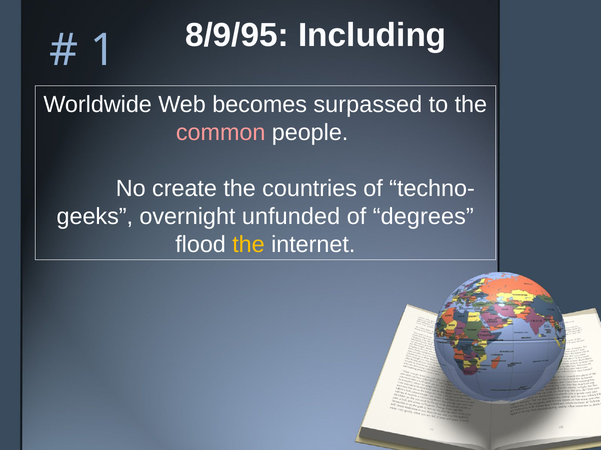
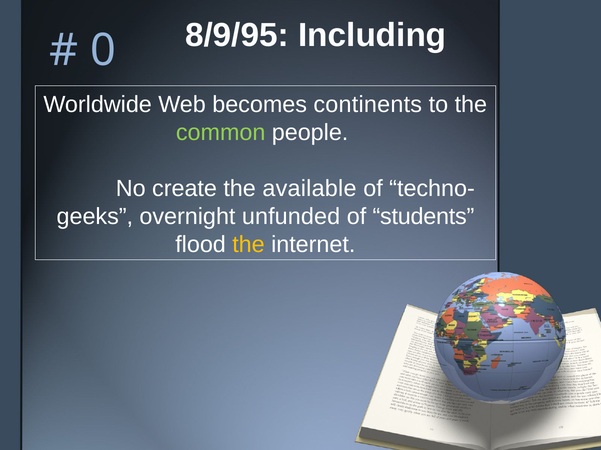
1: 1 -> 0
surpassed: surpassed -> continents
common colour: pink -> light green
countries: countries -> available
degrees: degrees -> students
